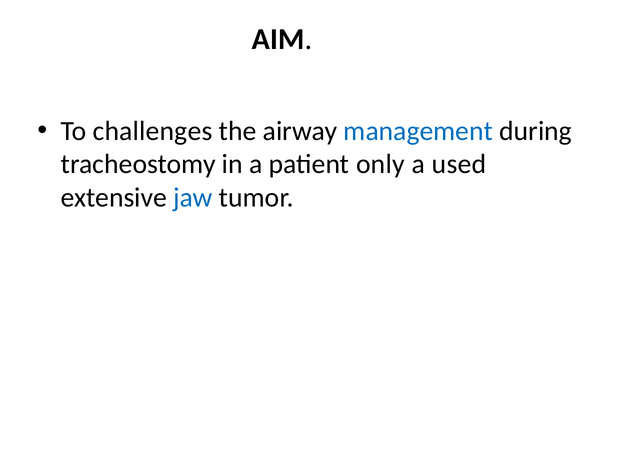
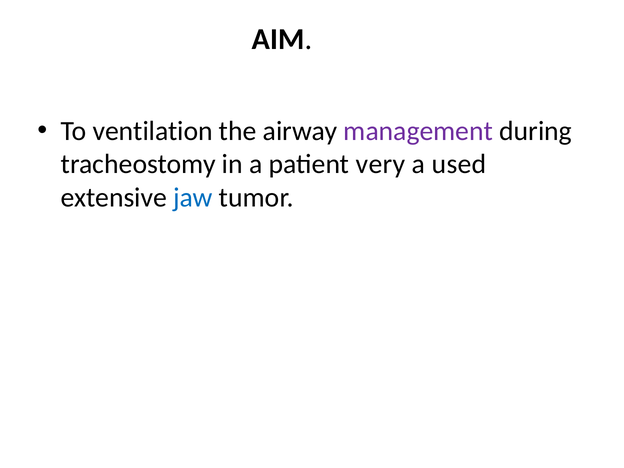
challenges: challenges -> ventilation
management colour: blue -> purple
only: only -> very
